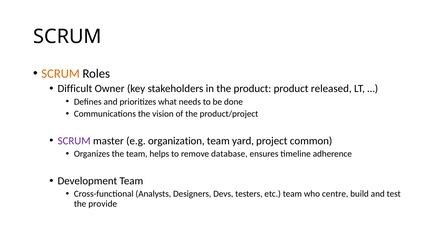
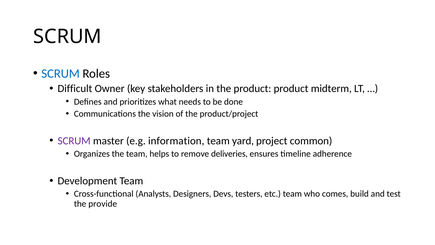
SCRUM at (61, 74) colour: orange -> blue
released: released -> midterm
organization: organization -> information
database: database -> deliveries
centre: centre -> comes
